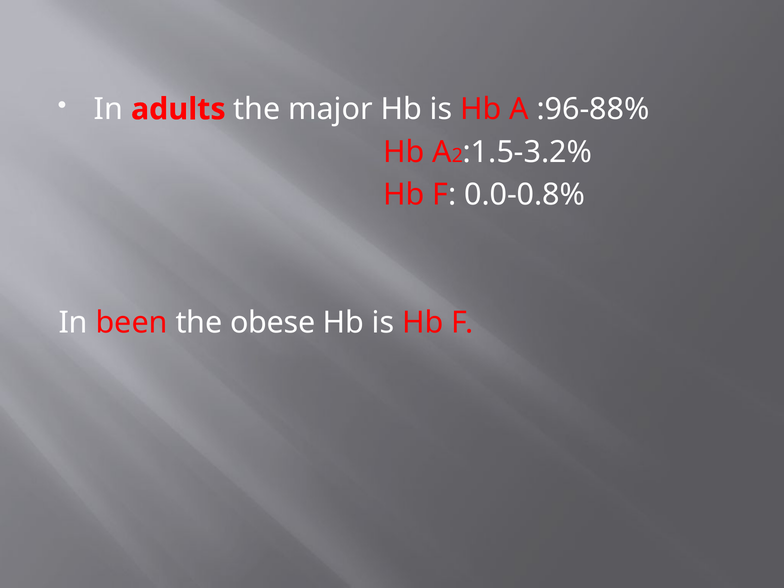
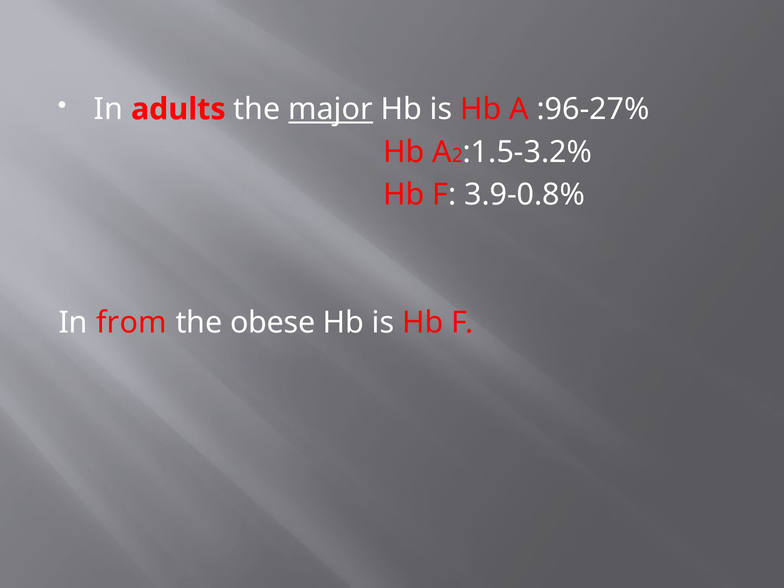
major underline: none -> present
:96-88%: :96-88% -> :96-27%
0.0-0.8%: 0.0-0.8% -> 3.9-0.8%
been: been -> from
